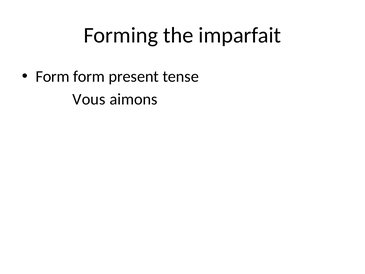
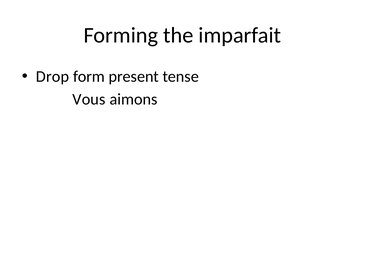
Form at (53, 77): Form -> Drop
